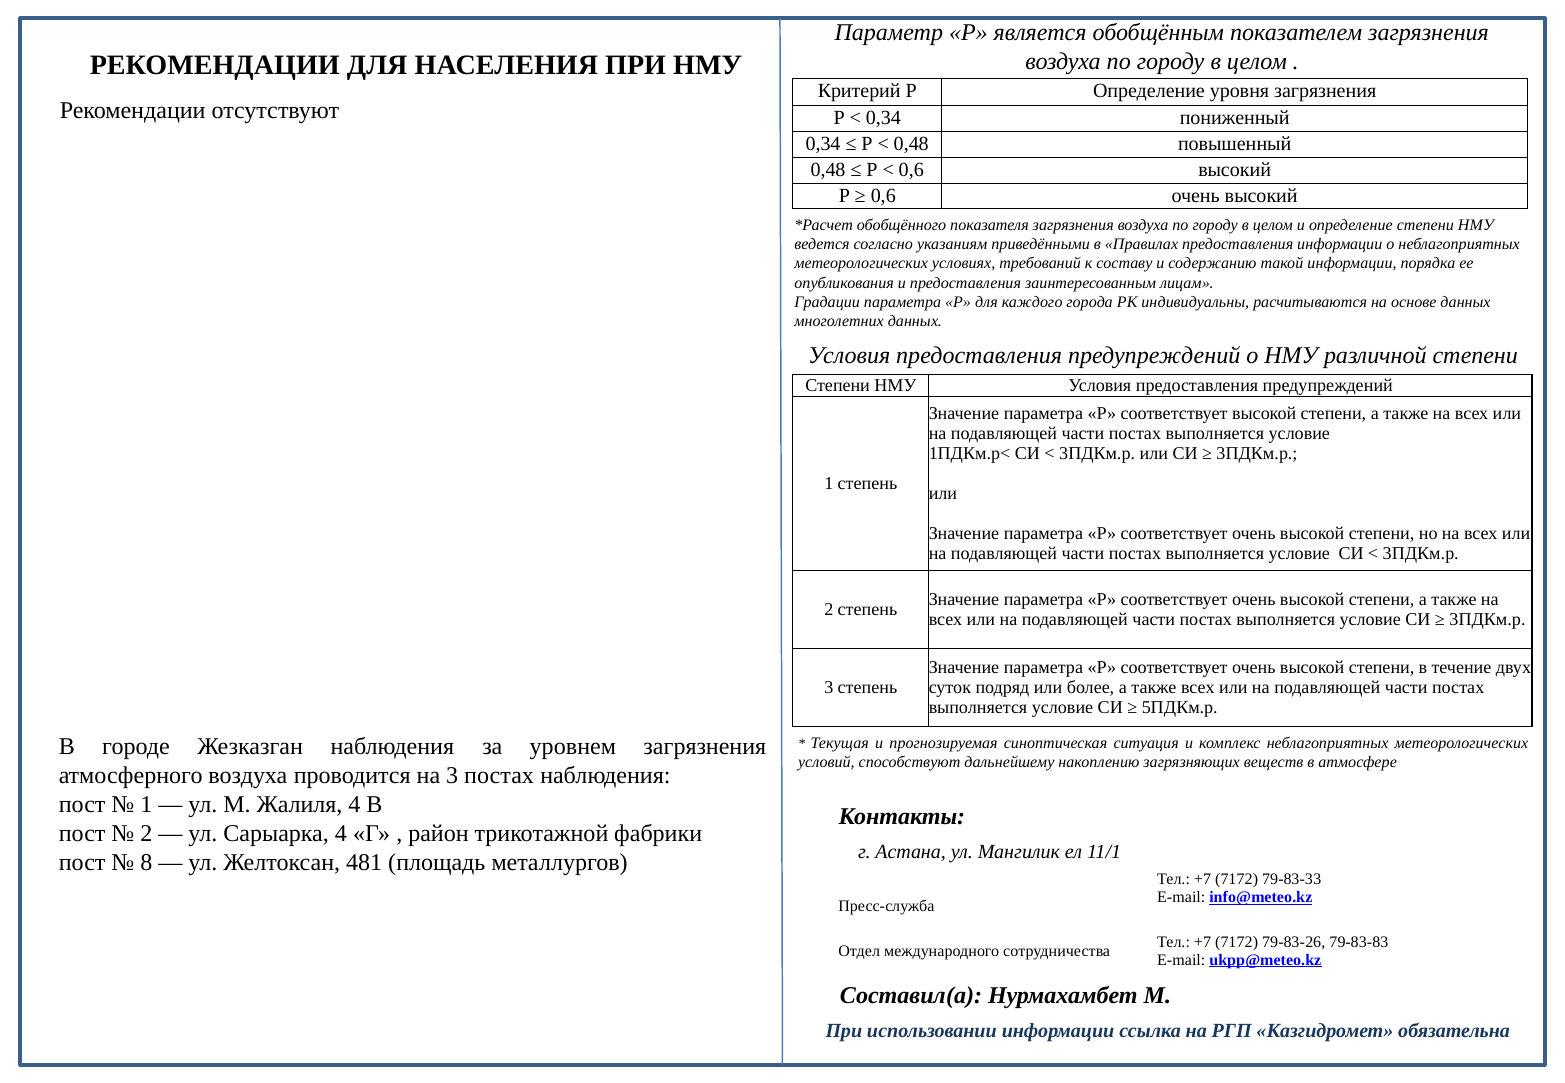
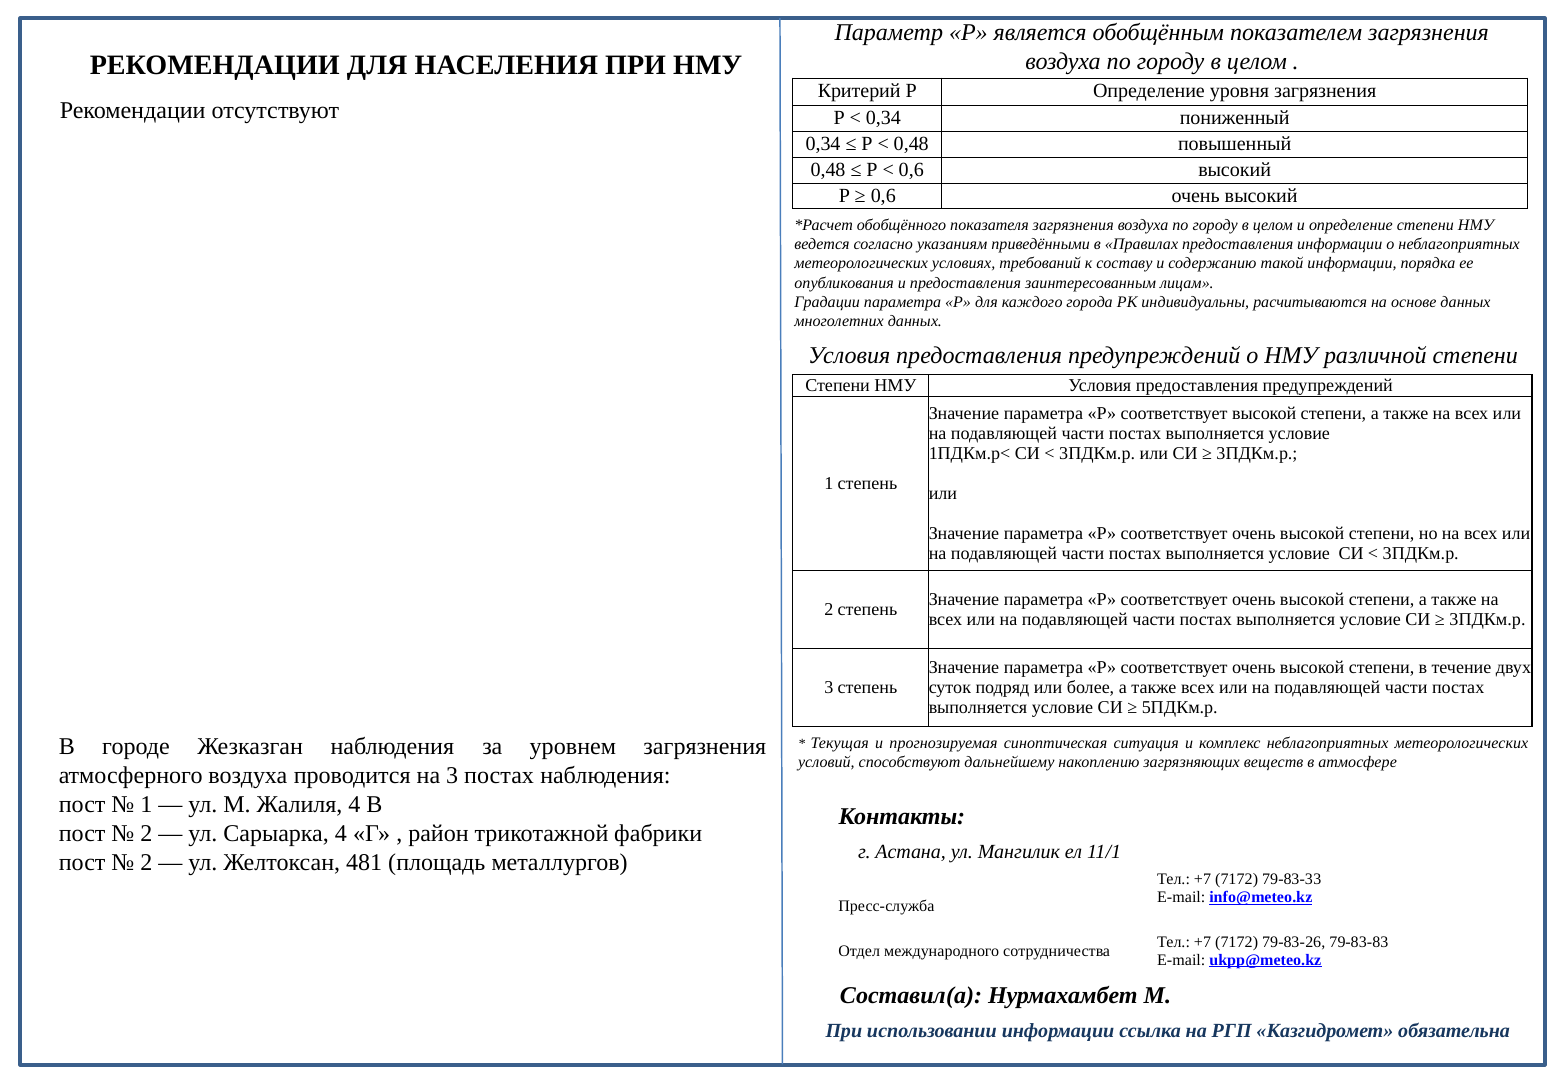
8 at (146, 862): 8 -> 2
